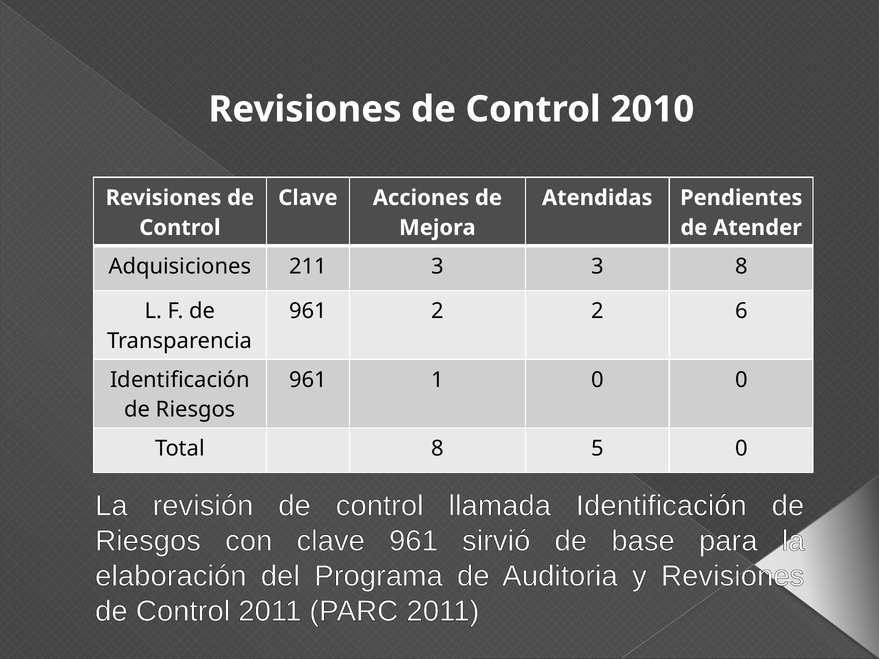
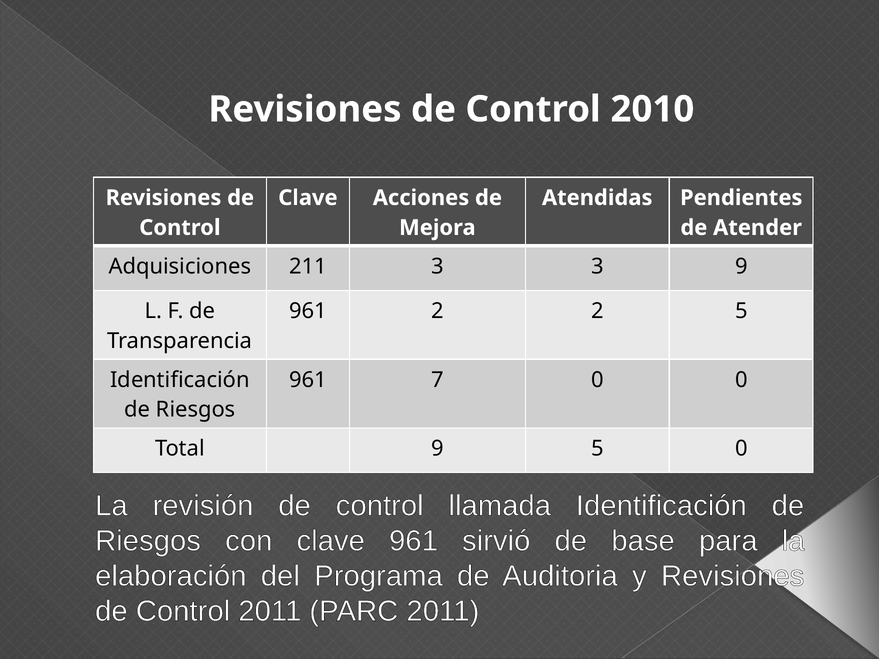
3 8: 8 -> 9
2 6: 6 -> 5
1: 1 -> 7
Total 8: 8 -> 9
